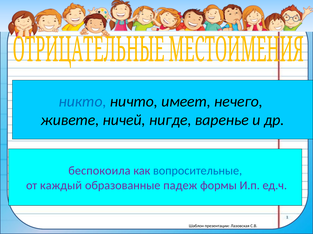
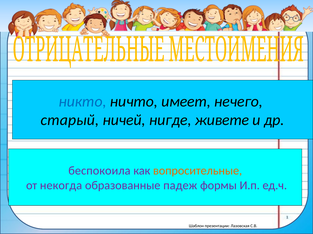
живете: живете -> старый
варенье: варенье -> живете
вопросительные colour: blue -> orange
каждый: каждый -> некогда
